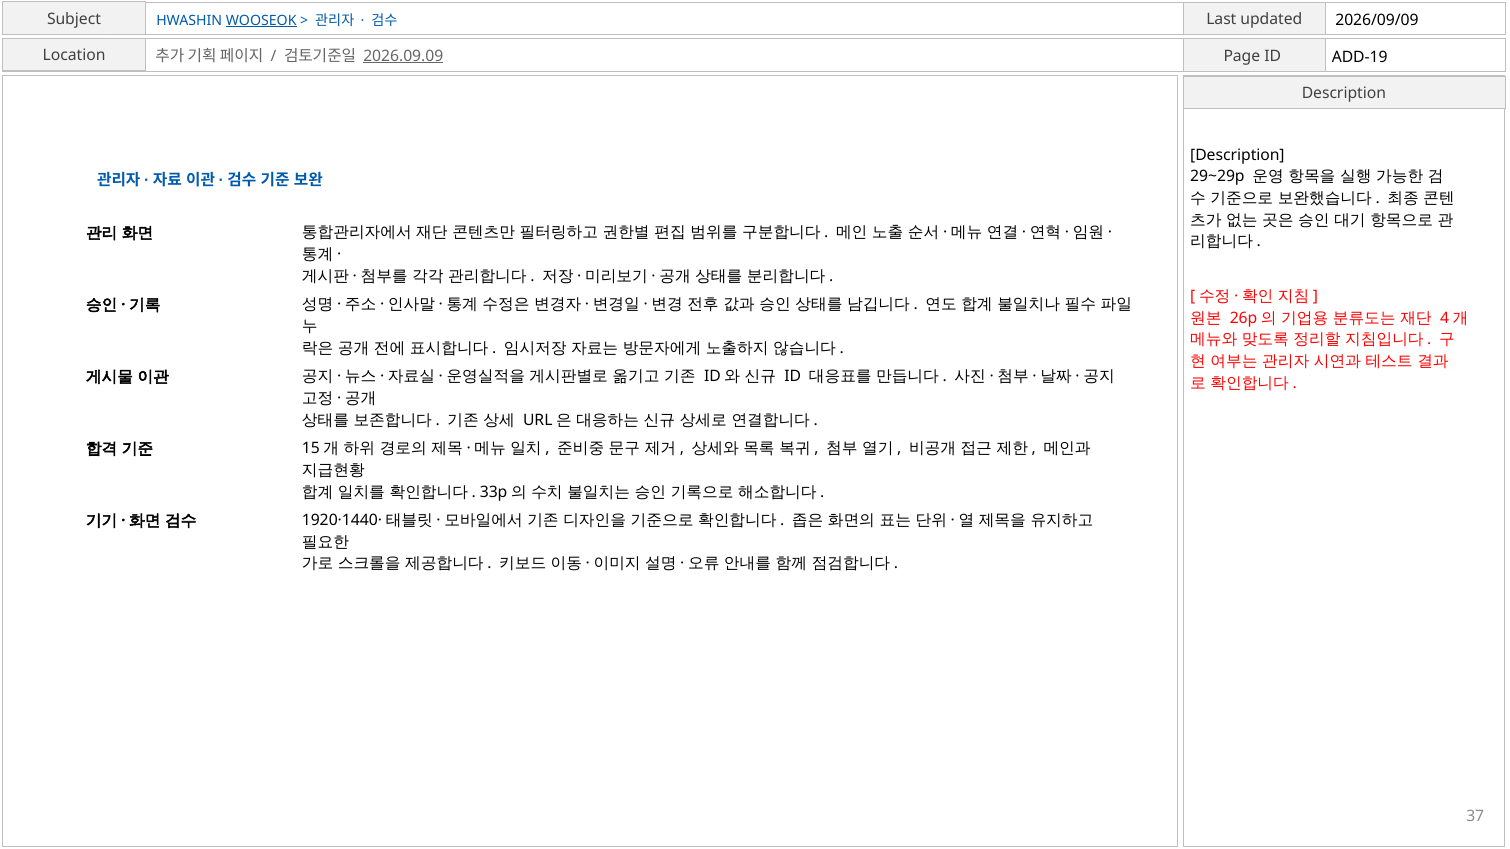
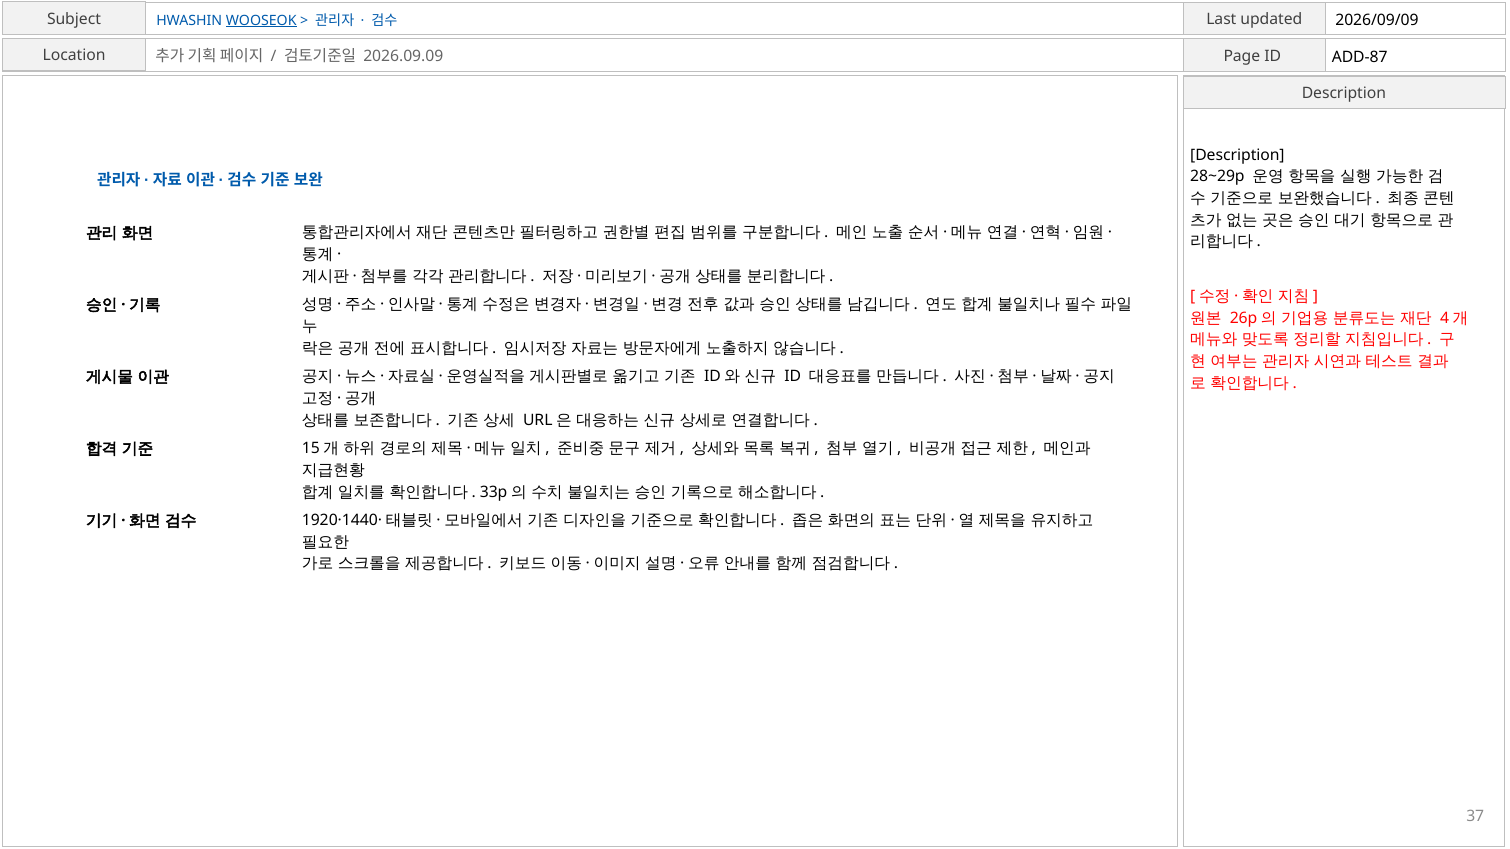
2026.09.09 underline: present -> none
ADD-19: ADD-19 -> ADD-87
29~29p: 29~29p -> 28~29p
